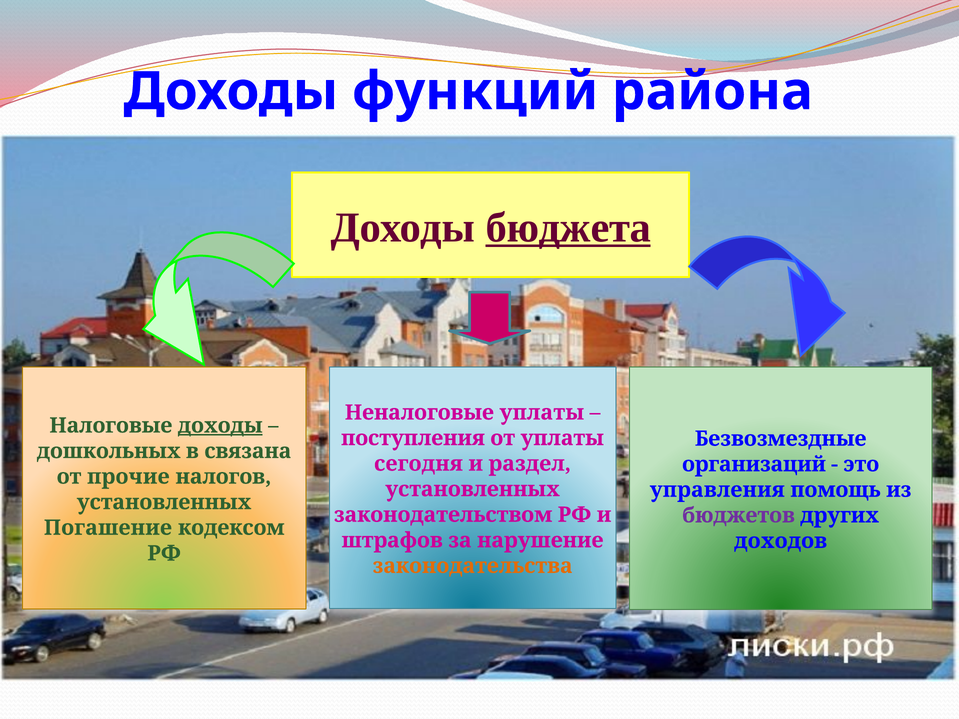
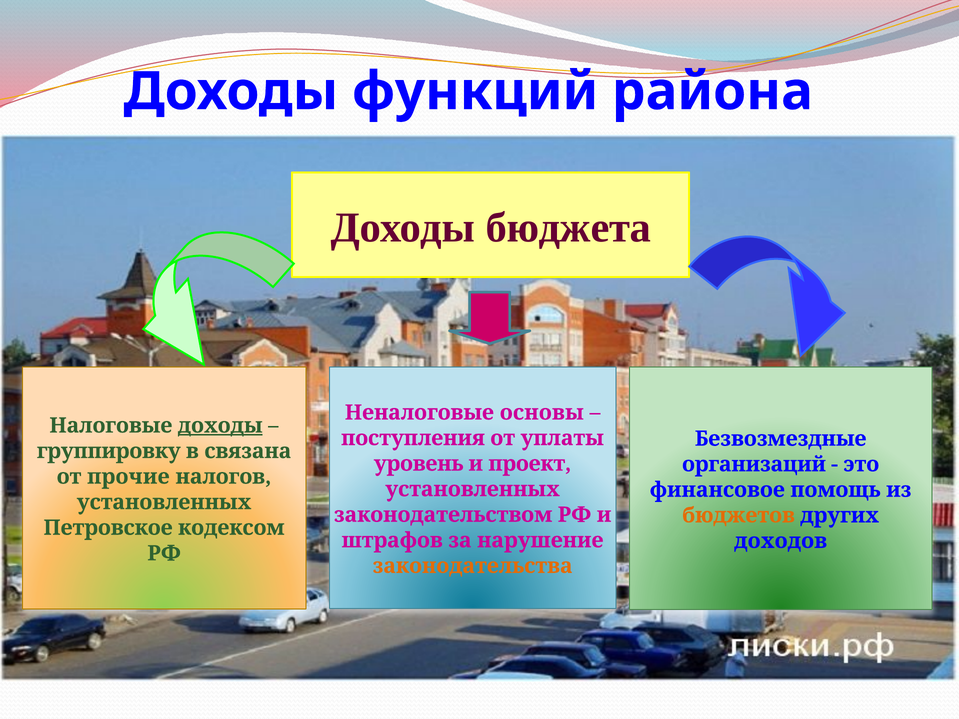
бюджета underline: present -> none
Неналоговые уплаты: уплаты -> основы
дошкольных: дошкольных -> группировку
сегодня: сегодня -> уровень
раздел: раздел -> проект
управления: управления -> финансовое
бюджетов colour: purple -> orange
Погашение: Погашение -> Петровское
